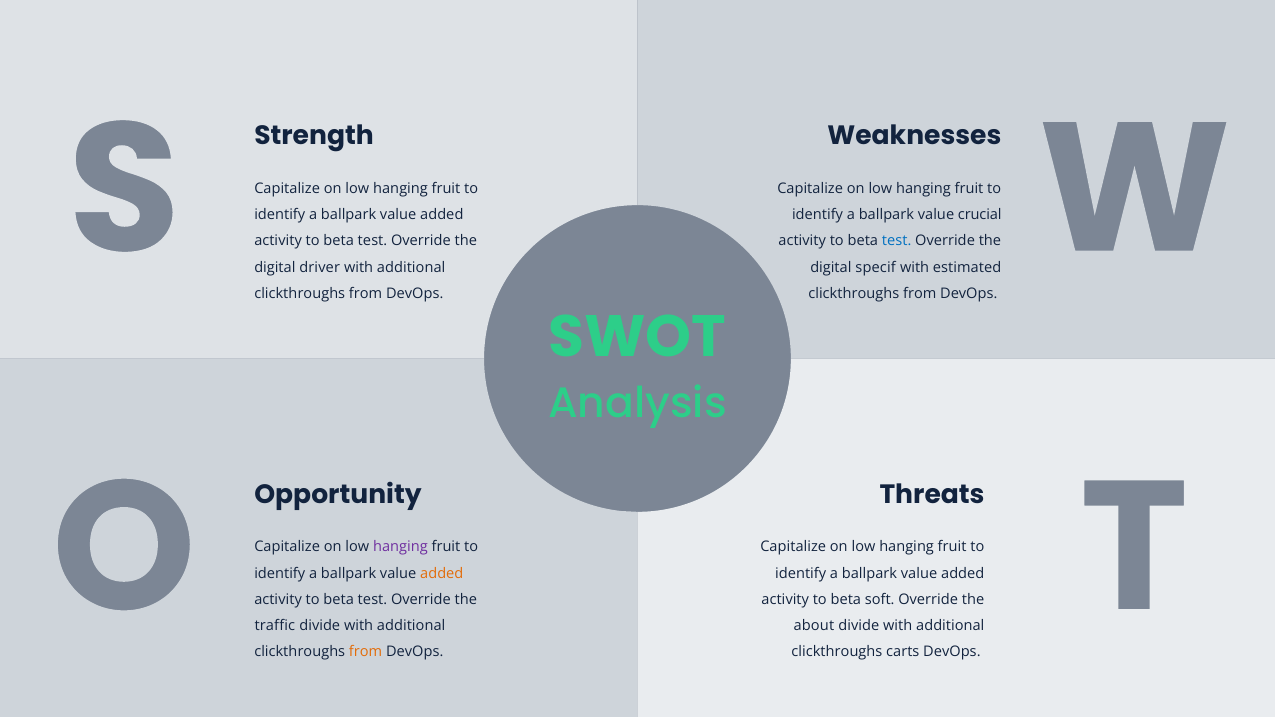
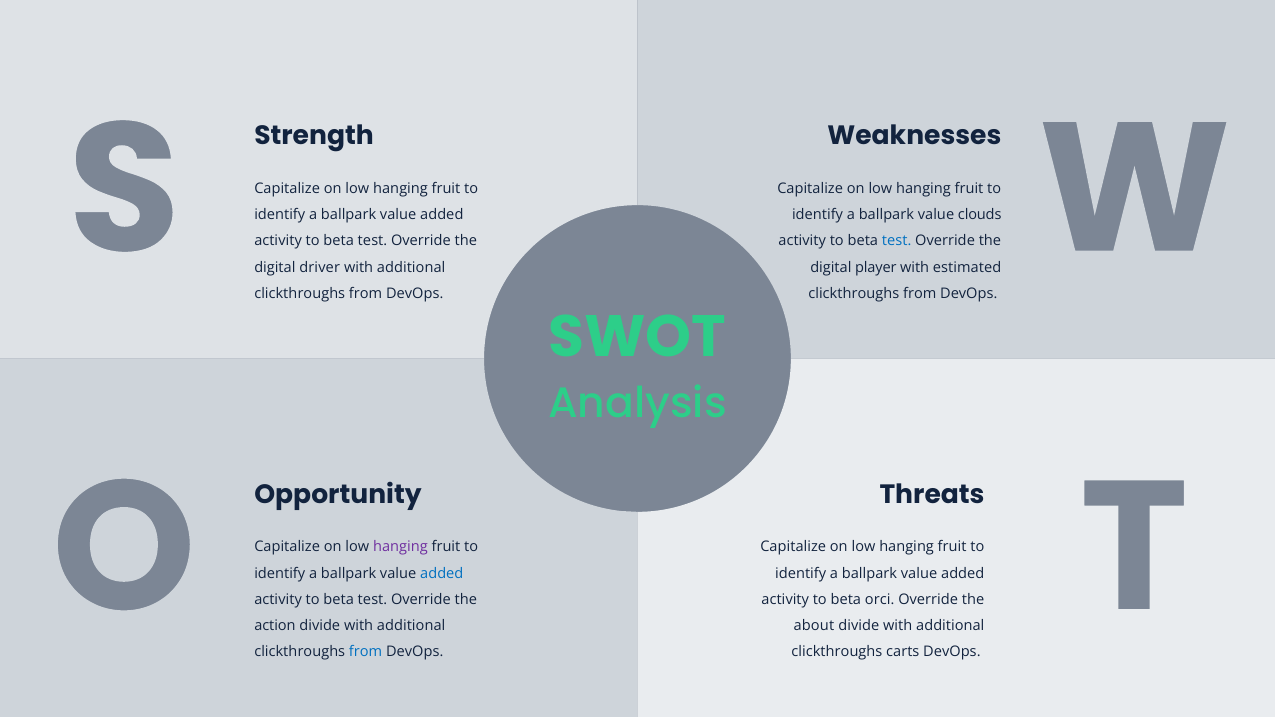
crucial: crucial -> clouds
specif: specif -> player
added at (442, 573) colour: orange -> blue
soft: soft -> orci
traffic: traffic -> action
from at (366, 652) colour: orange -> blue
